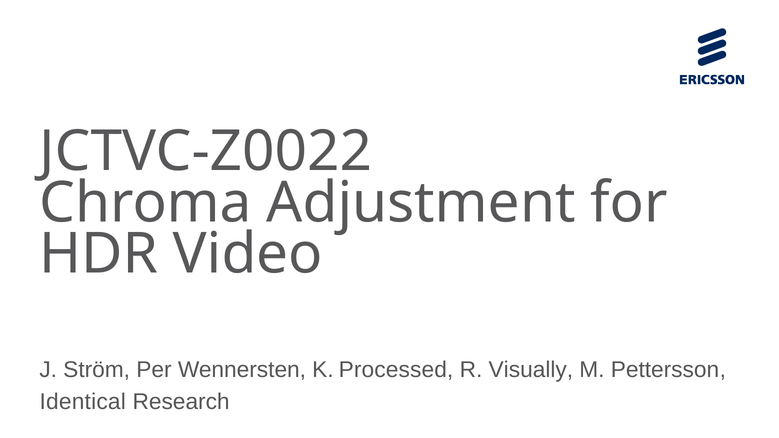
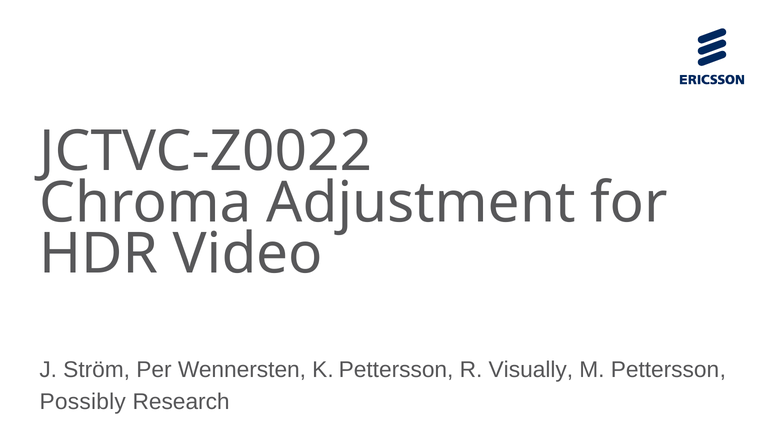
K Processed: Processed -> Pettersson
Identical: Identical -> Possibly
